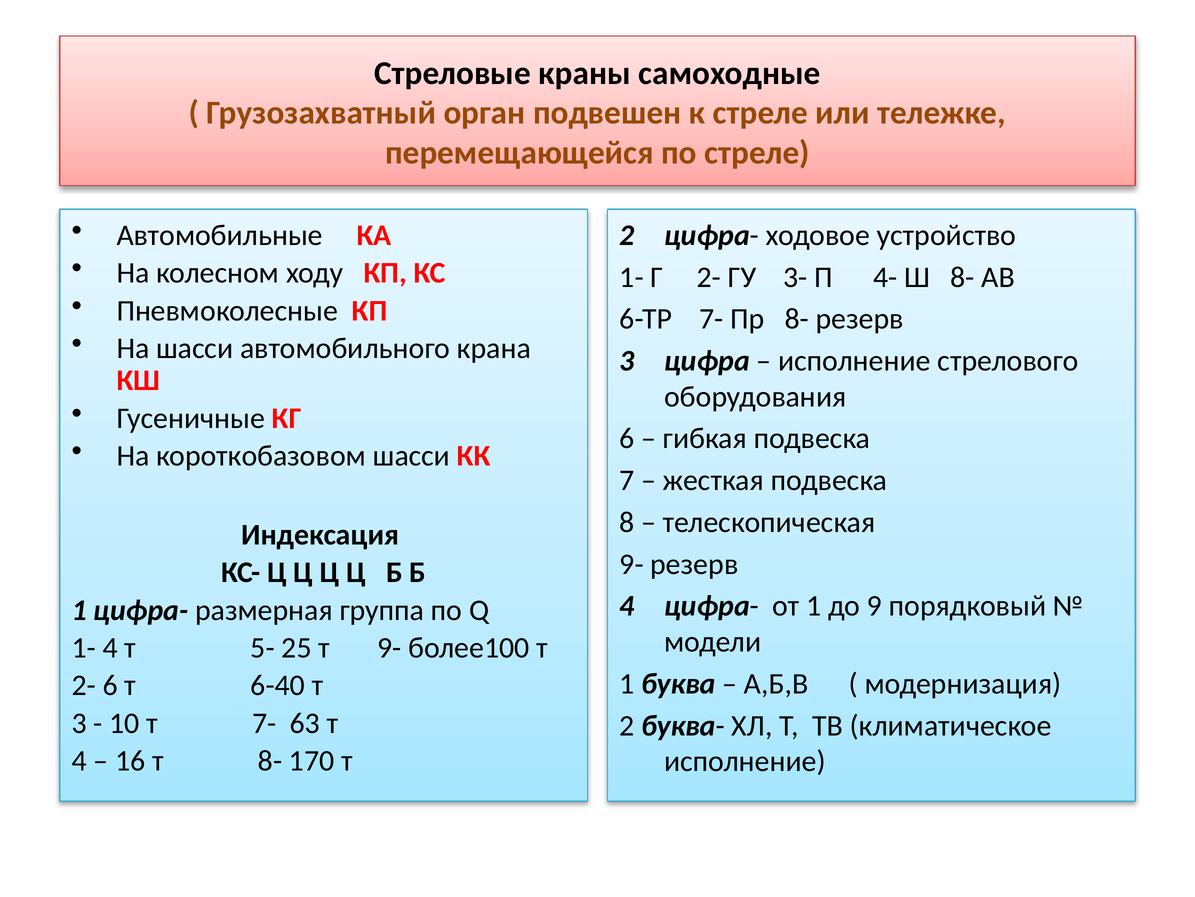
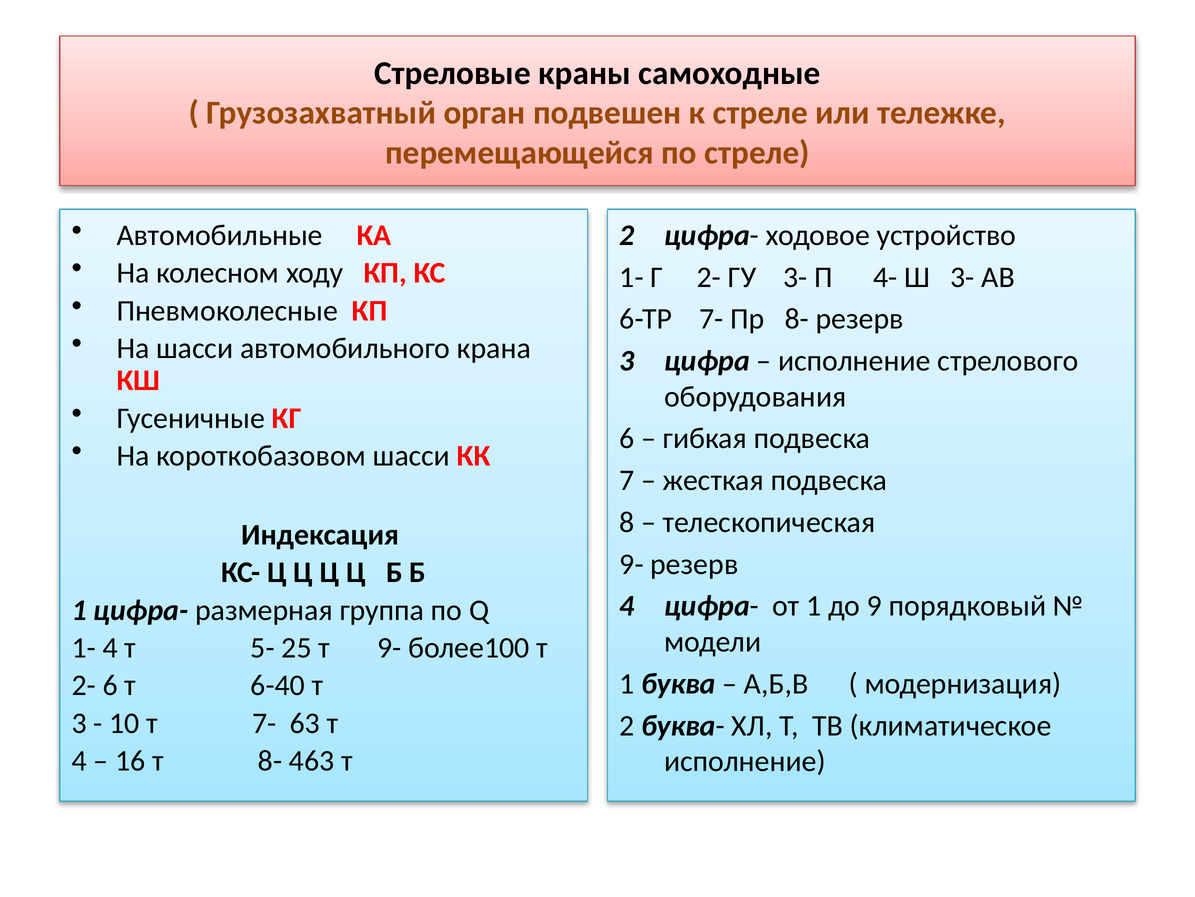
Ш 8-: 8- -> 3-
170: 170 -> 463
